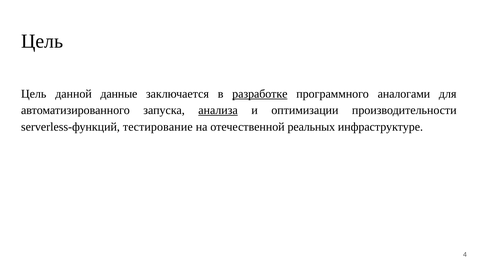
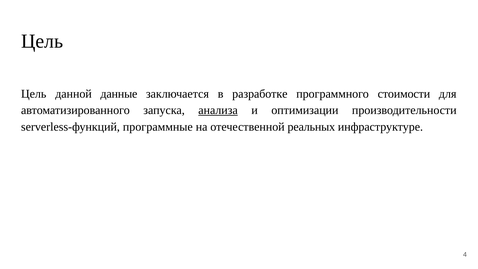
разработке underline: present -> none
аналогами: аналогами -> стоимости
тестирование: тестирование -> программные
